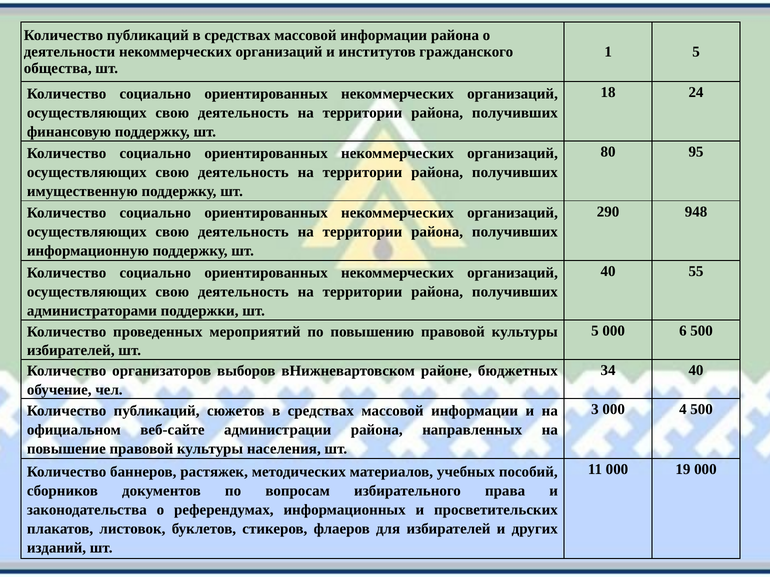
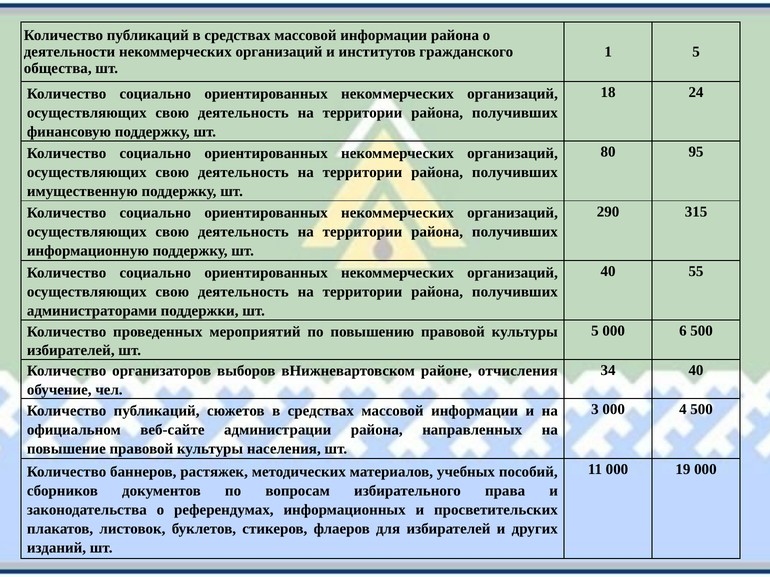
948: 948 -> 315
бюджетных: бюджетных -> отчисления
